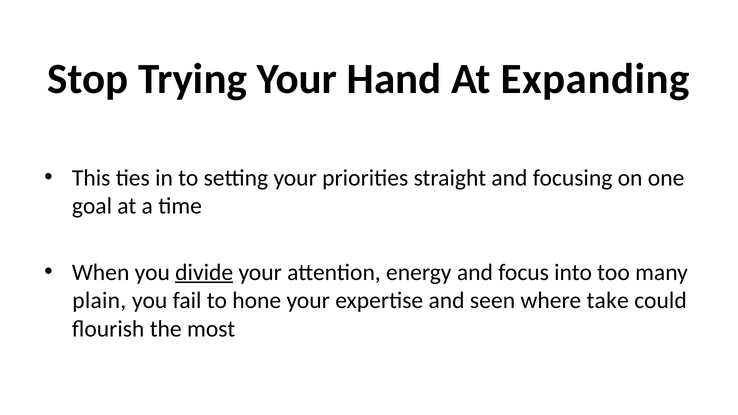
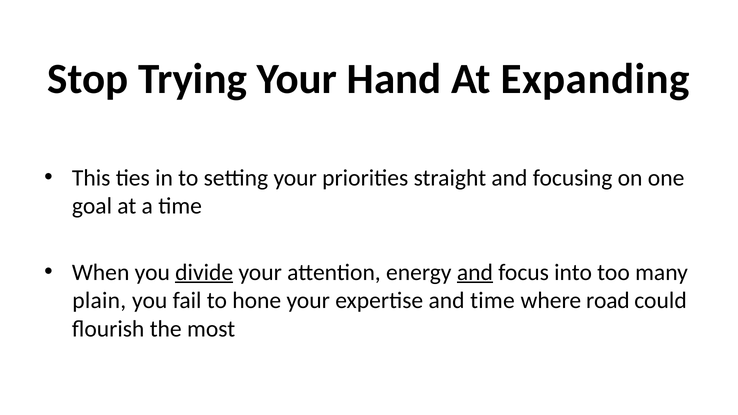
and at (475, 272) underline: none -> present
and seen: seen -> time
take: take -> road
